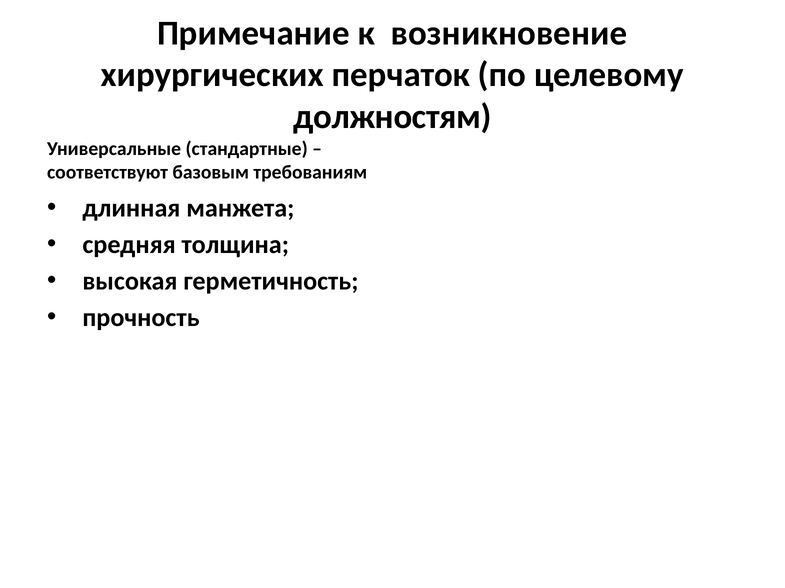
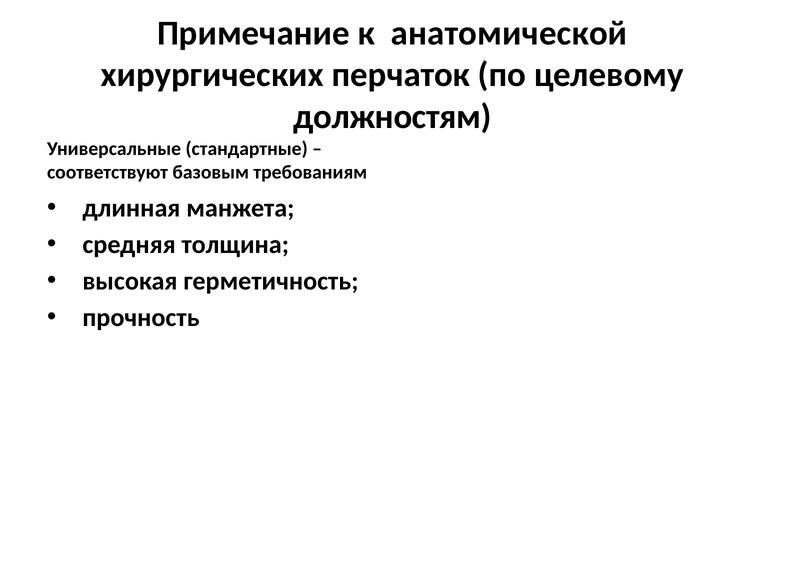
возникновение: возникновение -> анатомической
